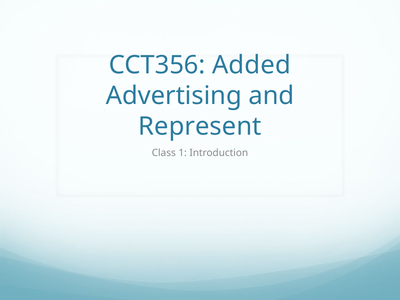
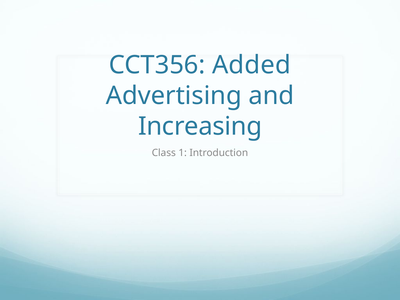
Represent: Represent -> Increasing
